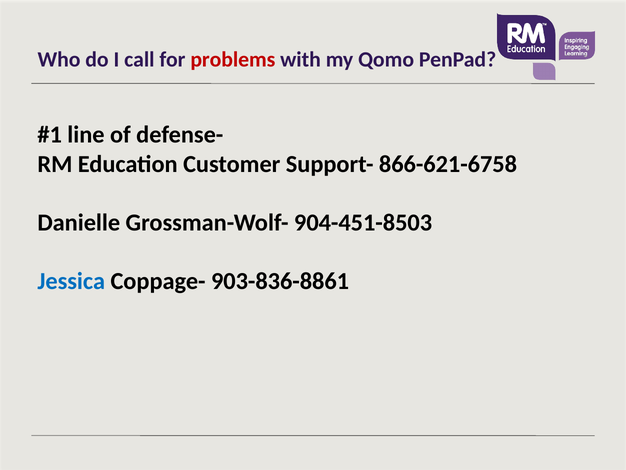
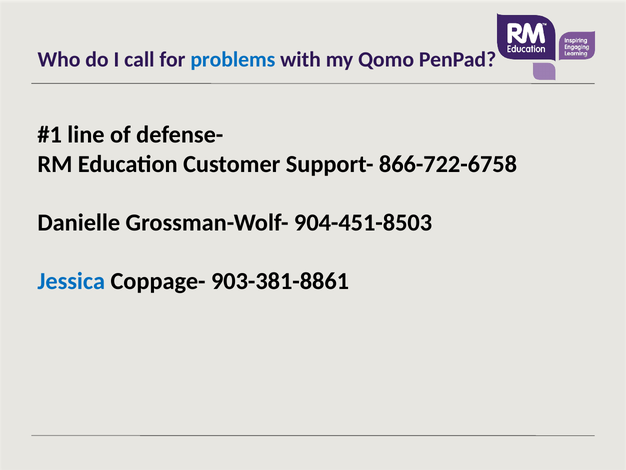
problems colour: red -> blue
866-621-6758: 866-621-6758 -> 866-722-6758
903-836-8861: 903-836-8861 -> 903-381-8861
